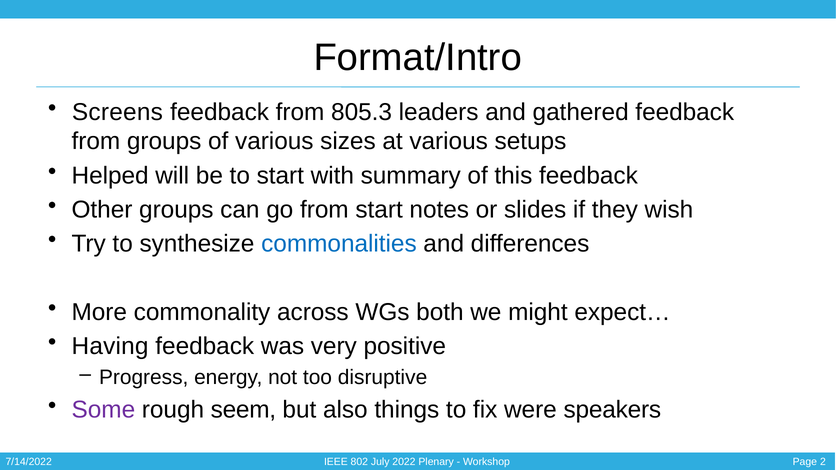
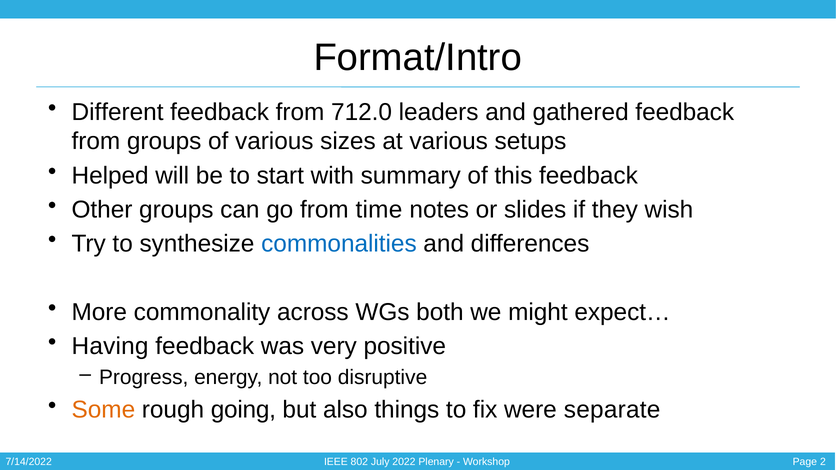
Screens: Screens -> Different
805.3: 805.3 -> 712.0
from start: start -> time
Some colour: purple -> orange
seem: seem -> going
speakers: speakers -> separate
